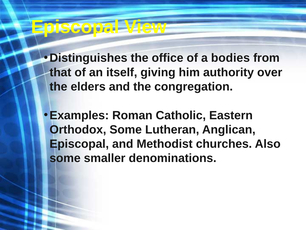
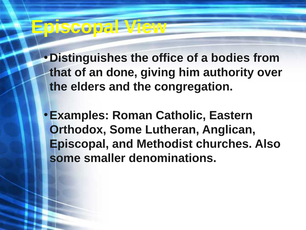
itself: itself -> done
